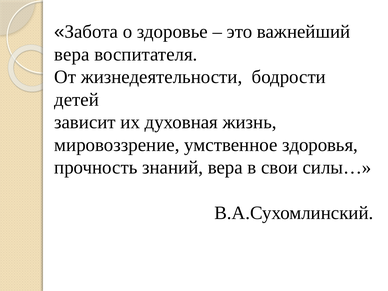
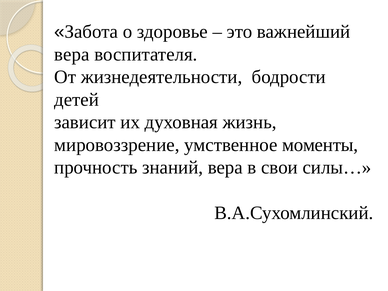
здоровья: здоровья -> моменты
